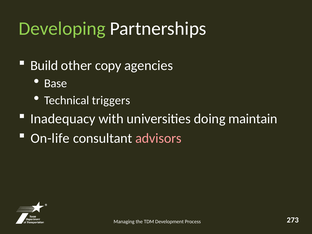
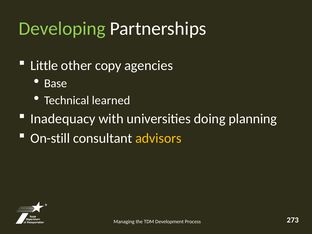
Build: Build -> Little
triggers: triggers -> learned
maintain: maintain -> planning
On-life: On-life -> On-still
advisors colour: pink -> yellow
